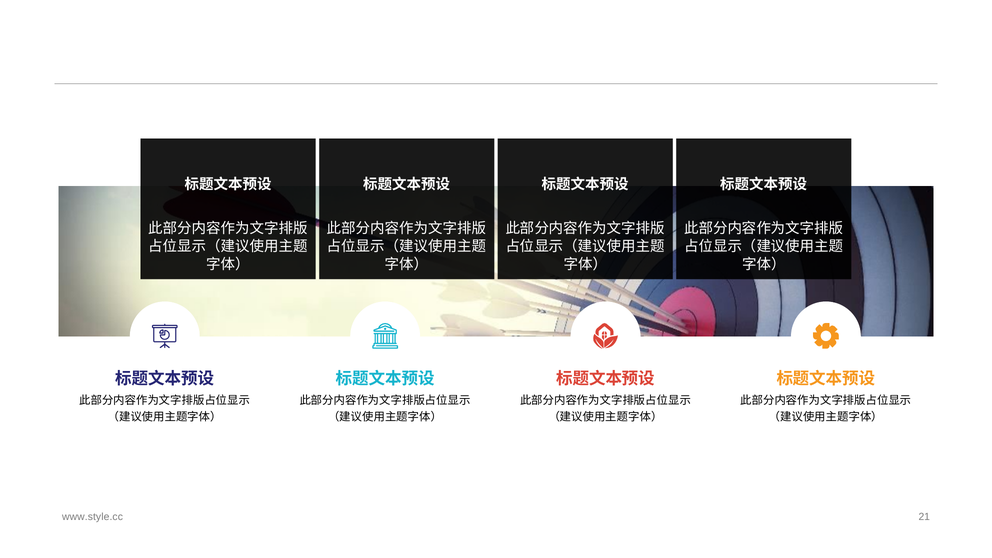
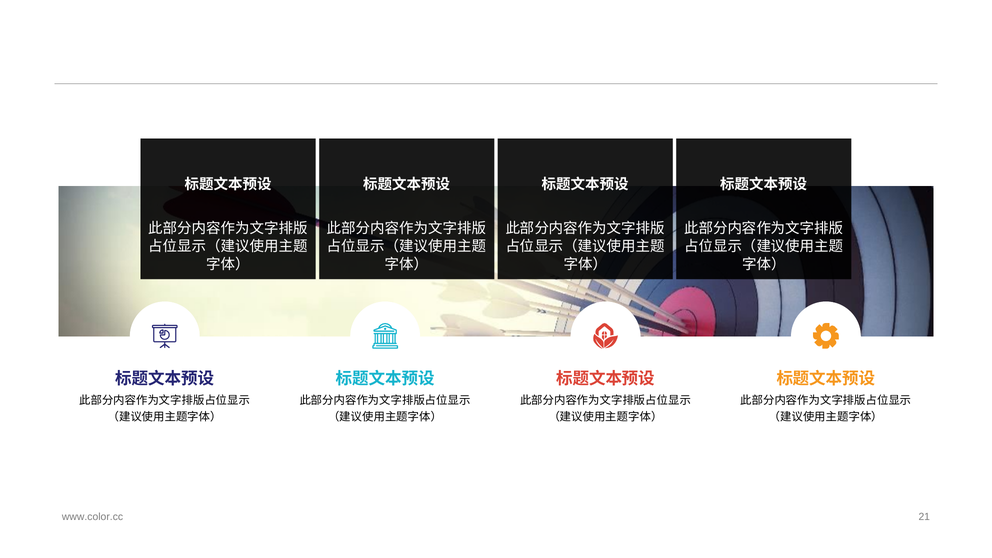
www.style.cc: www.style.cc -> www.color.cc
